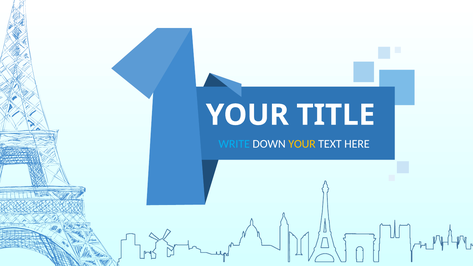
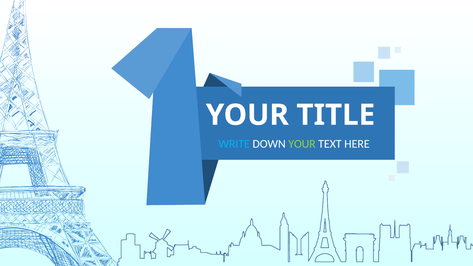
YOUR at (302, 144) colour: yellow -> light green
